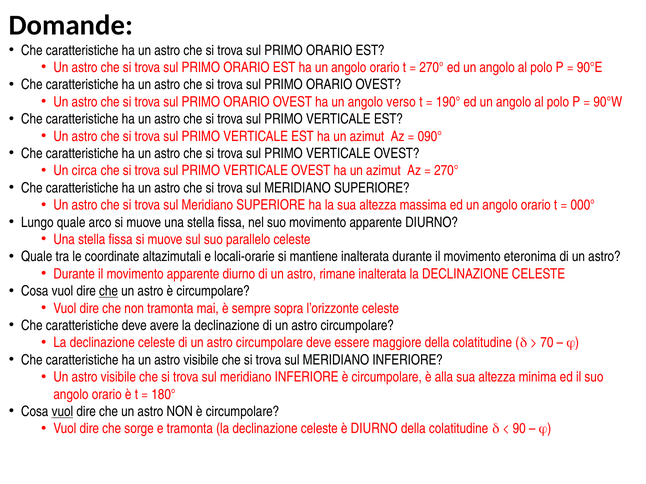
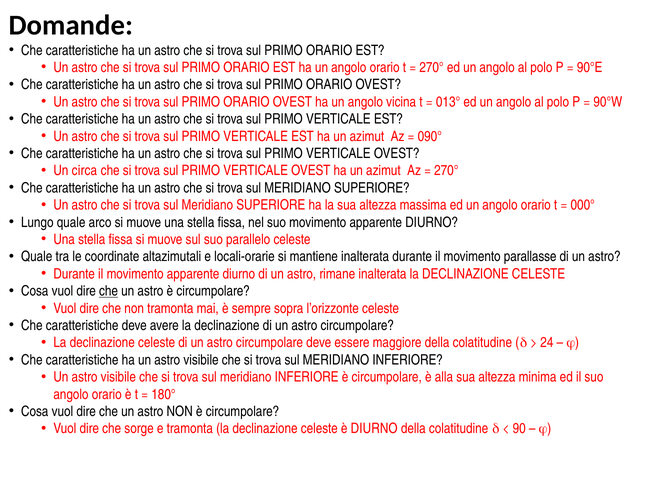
verso: verso -> vicina
190°: 190° -> 013°
eteronima: eteronima -> parallasse
70: 70 -> 24
vuol at (62, 412) underline: present -> none
